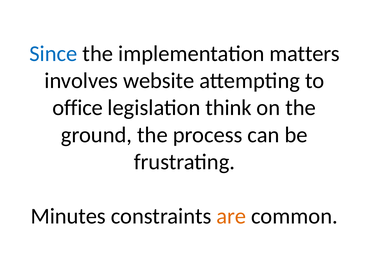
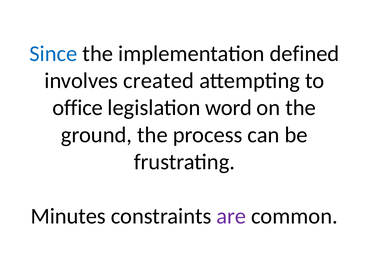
matters: matters -> defined
website: website -> created
think: think -> word
are colour: orange -> purple
